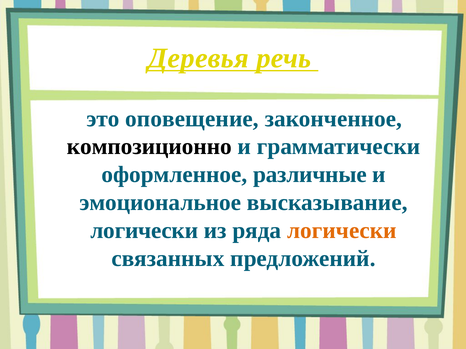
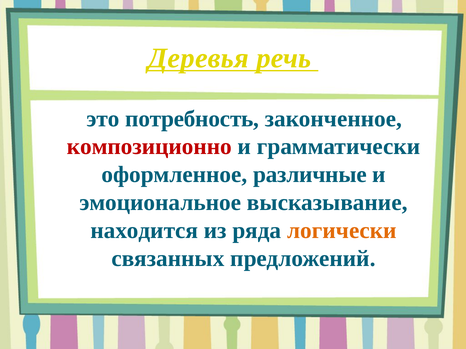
оповещение: оповещение -> потребность
композиционно colour: black -> red
логически at (144, 231): логически -> находится
